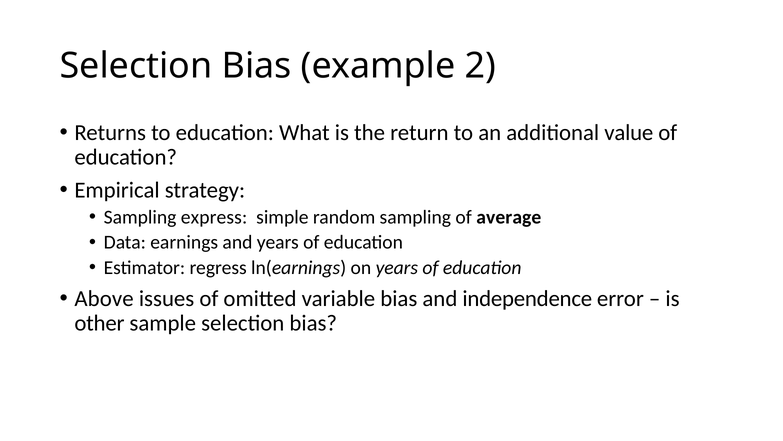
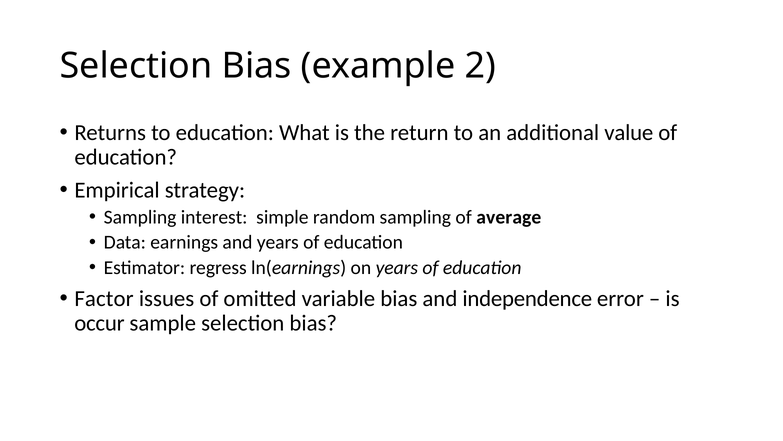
express: express -> interest
Above: Above -> Factor
other: other -> occur
